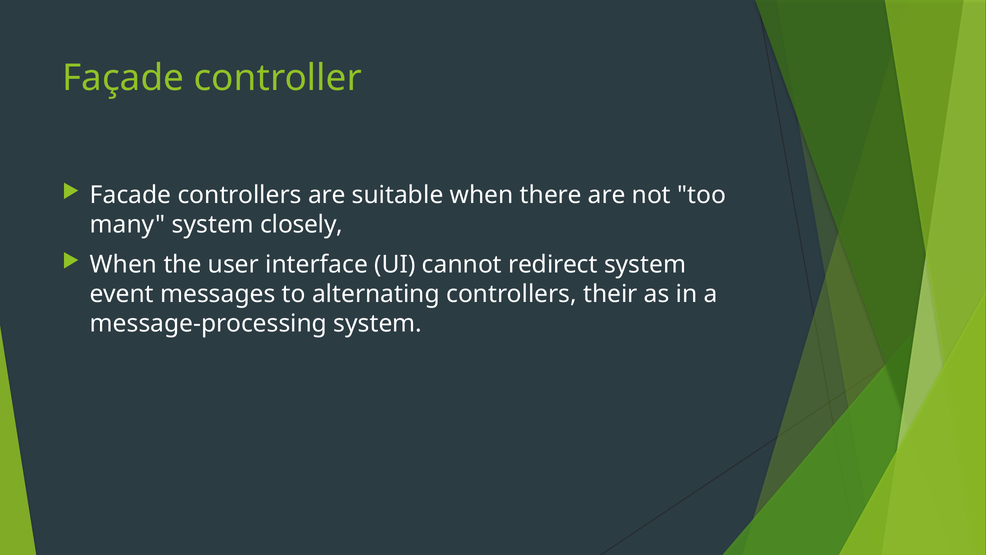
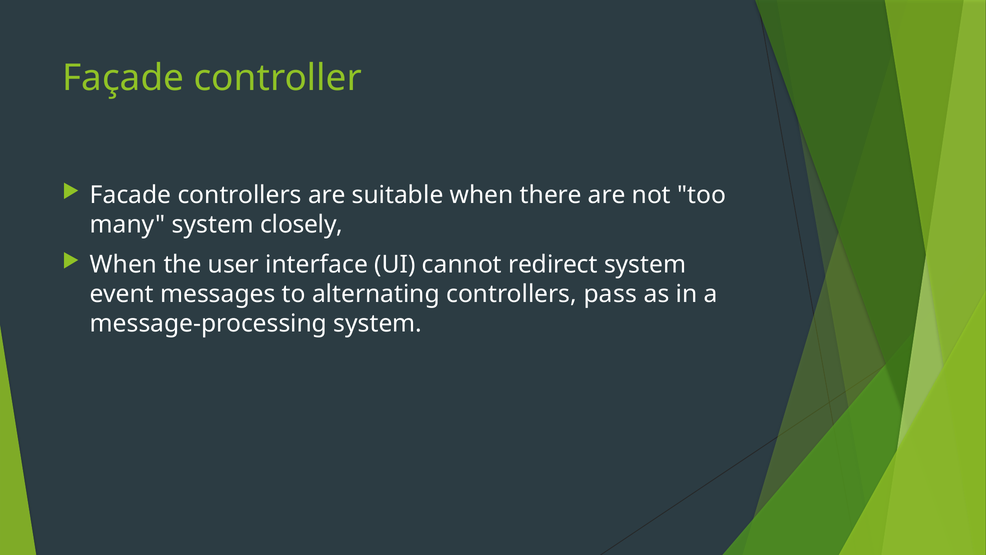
their: their -> pass
